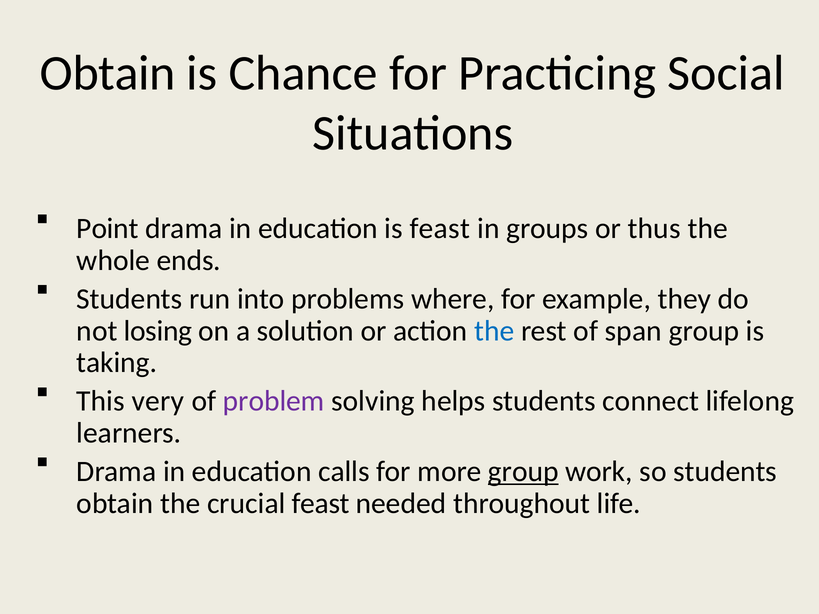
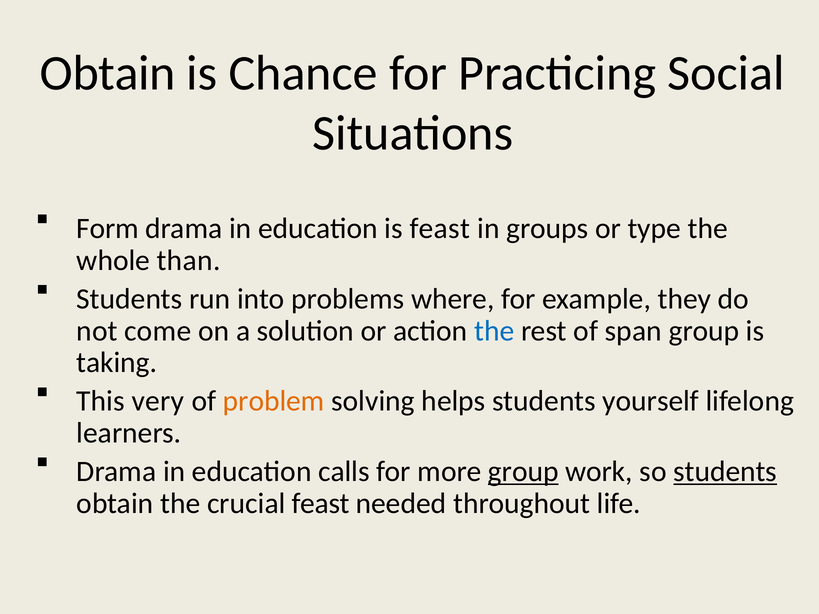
Point: Point -> Form
thus: thus -> type
ends: ends -> than
losing: losing -> come
problem colour: purple -> orange
connect: connect -> yourself
students at (725, 472) underline: none -> present
